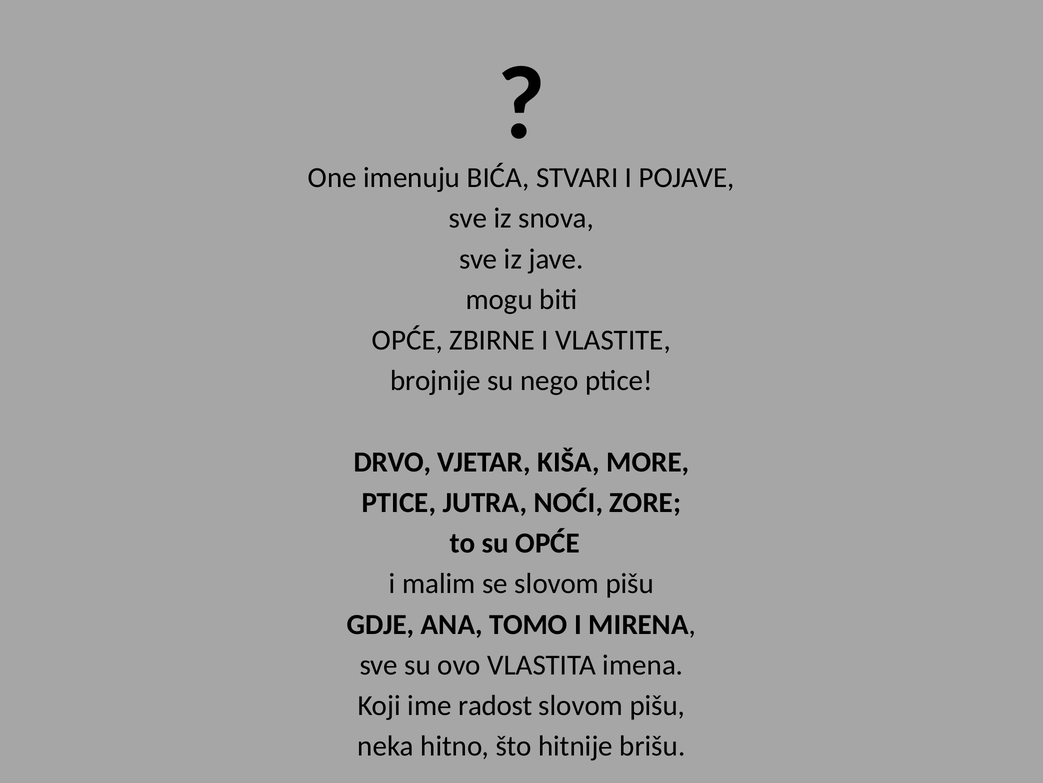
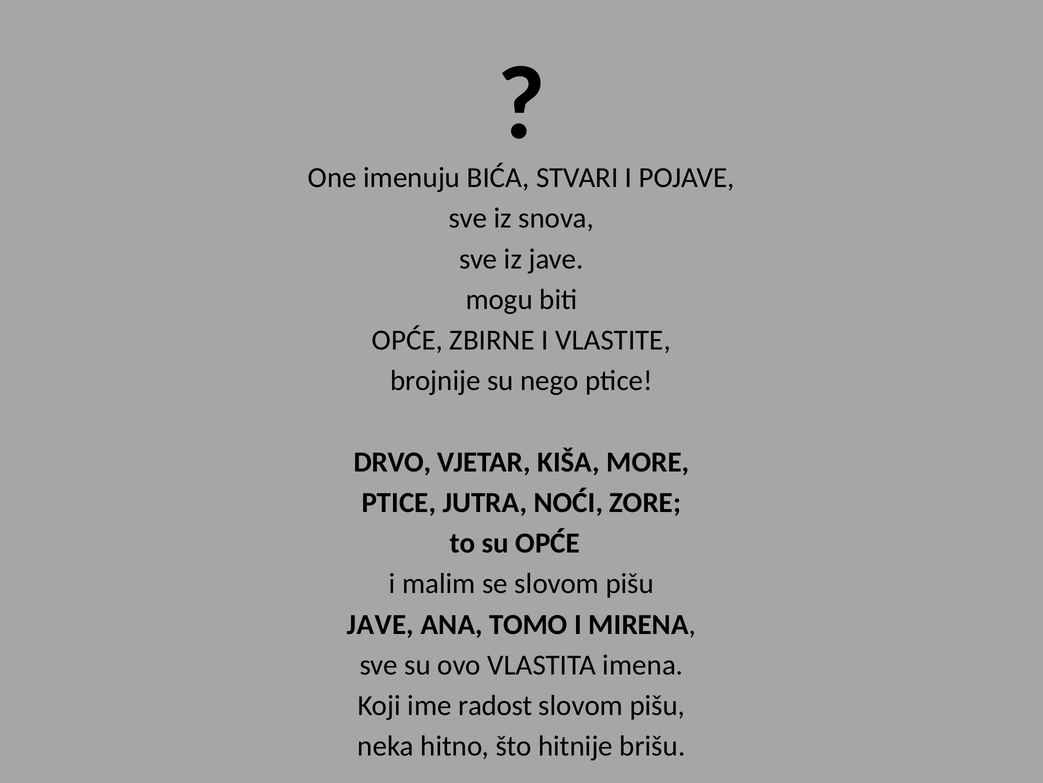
GDJE at (381, 624): GDJE -> JAVE
